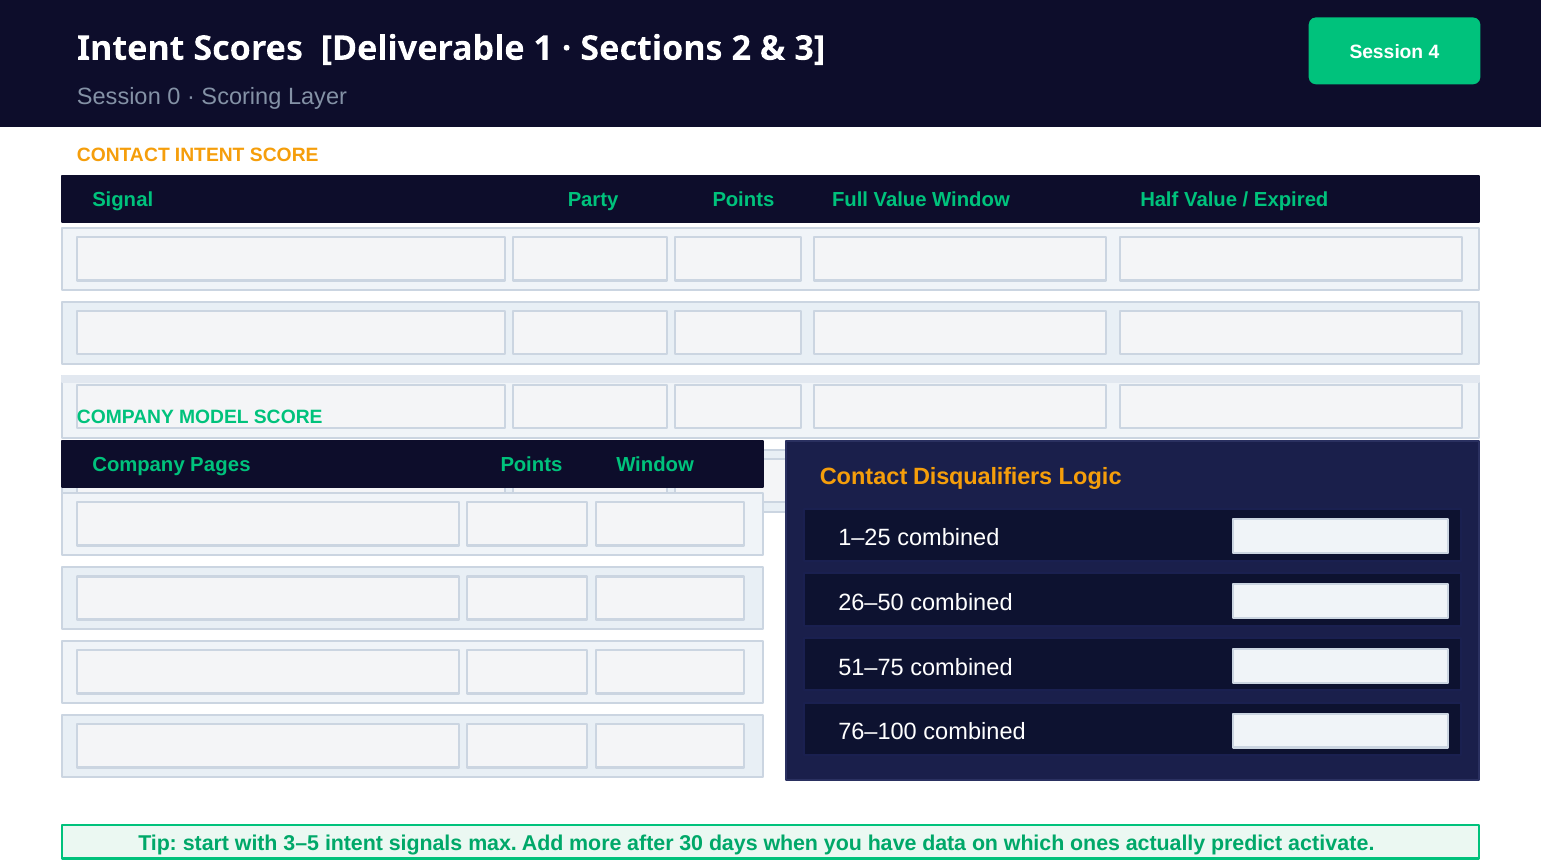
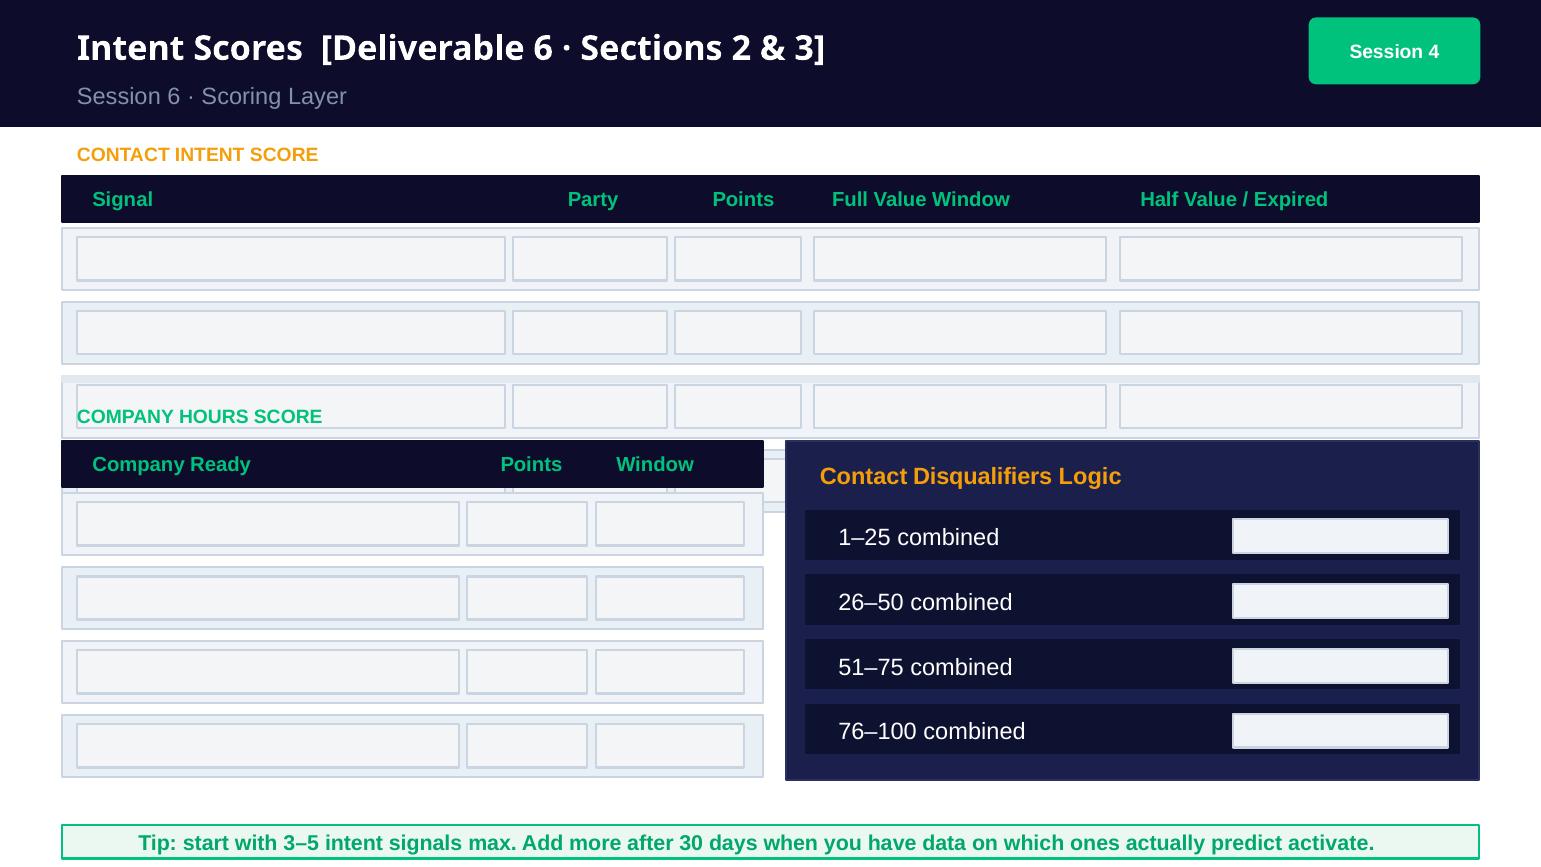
Deliverable 1: 1 -> 6
Session 0: 0 -> 6
MODEL: MODEL -> HOURS
Pages: Pages -> Ready
